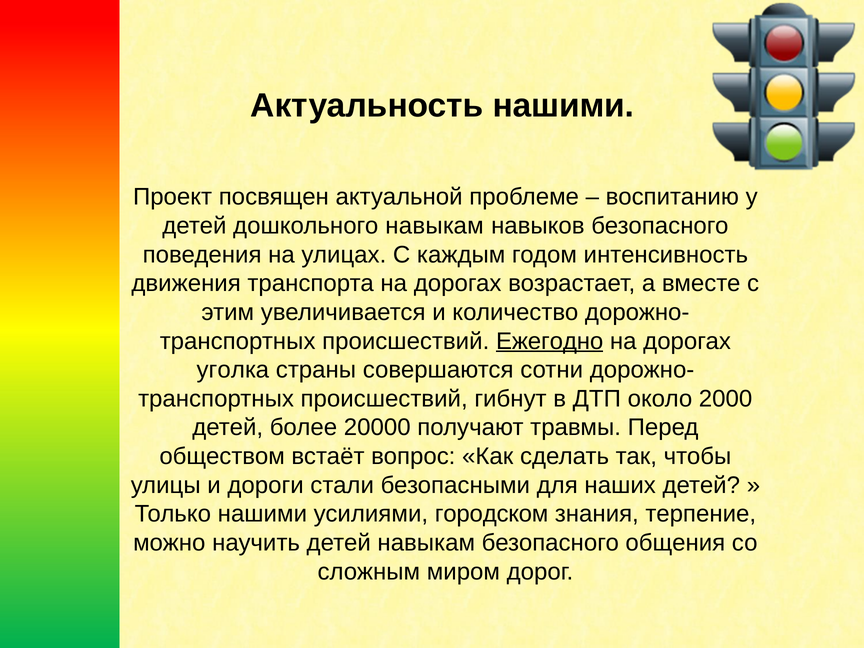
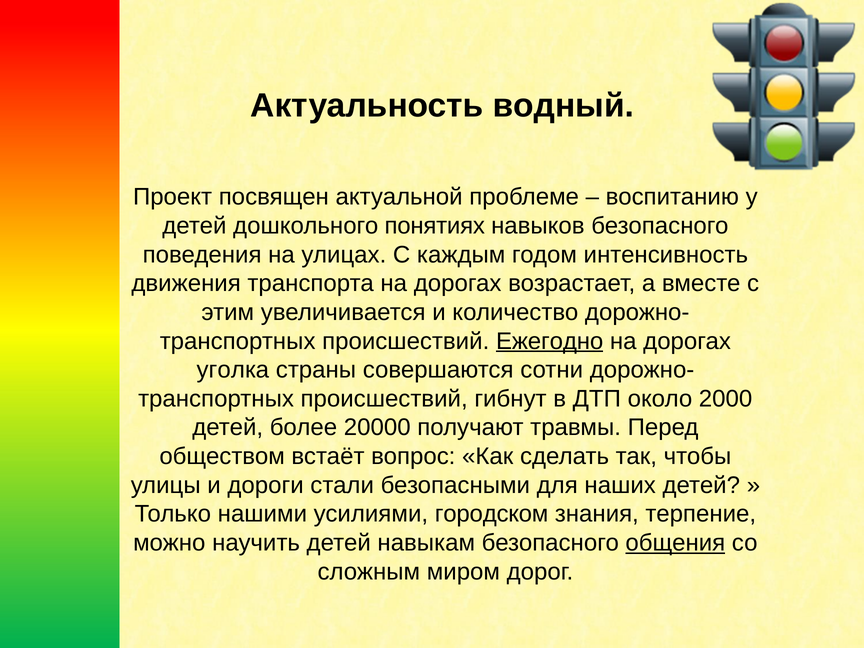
Актуальность нашими: нашими -> водный
дошкольного навыкам: навыкам -> понятиях
общения underline: none -> present
